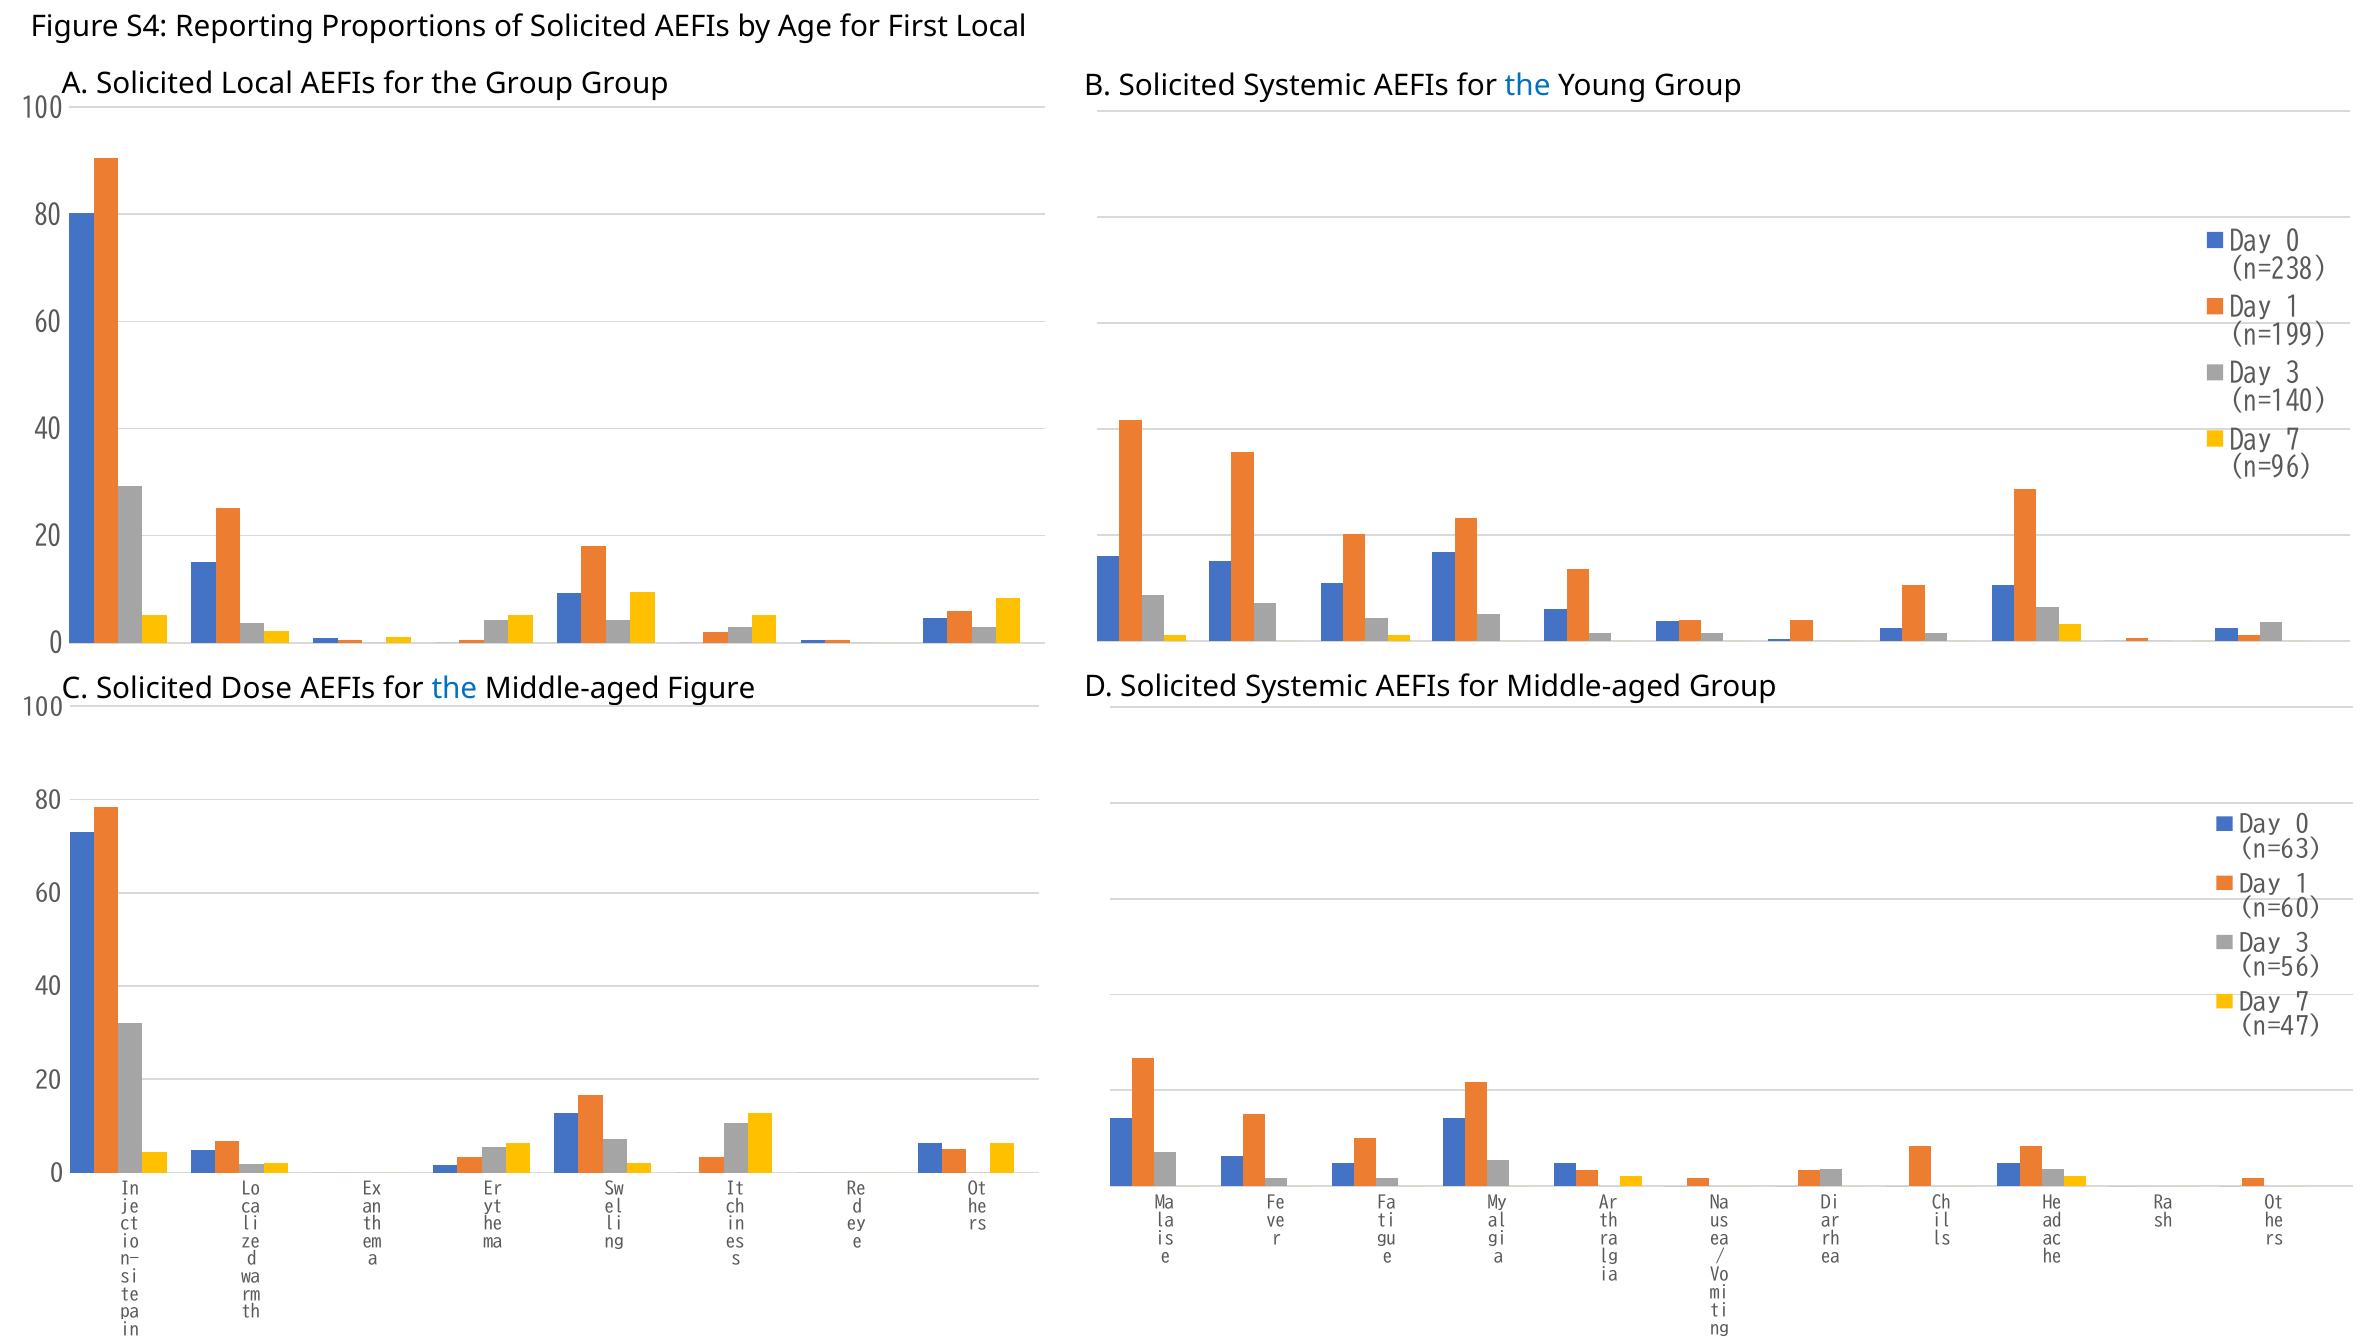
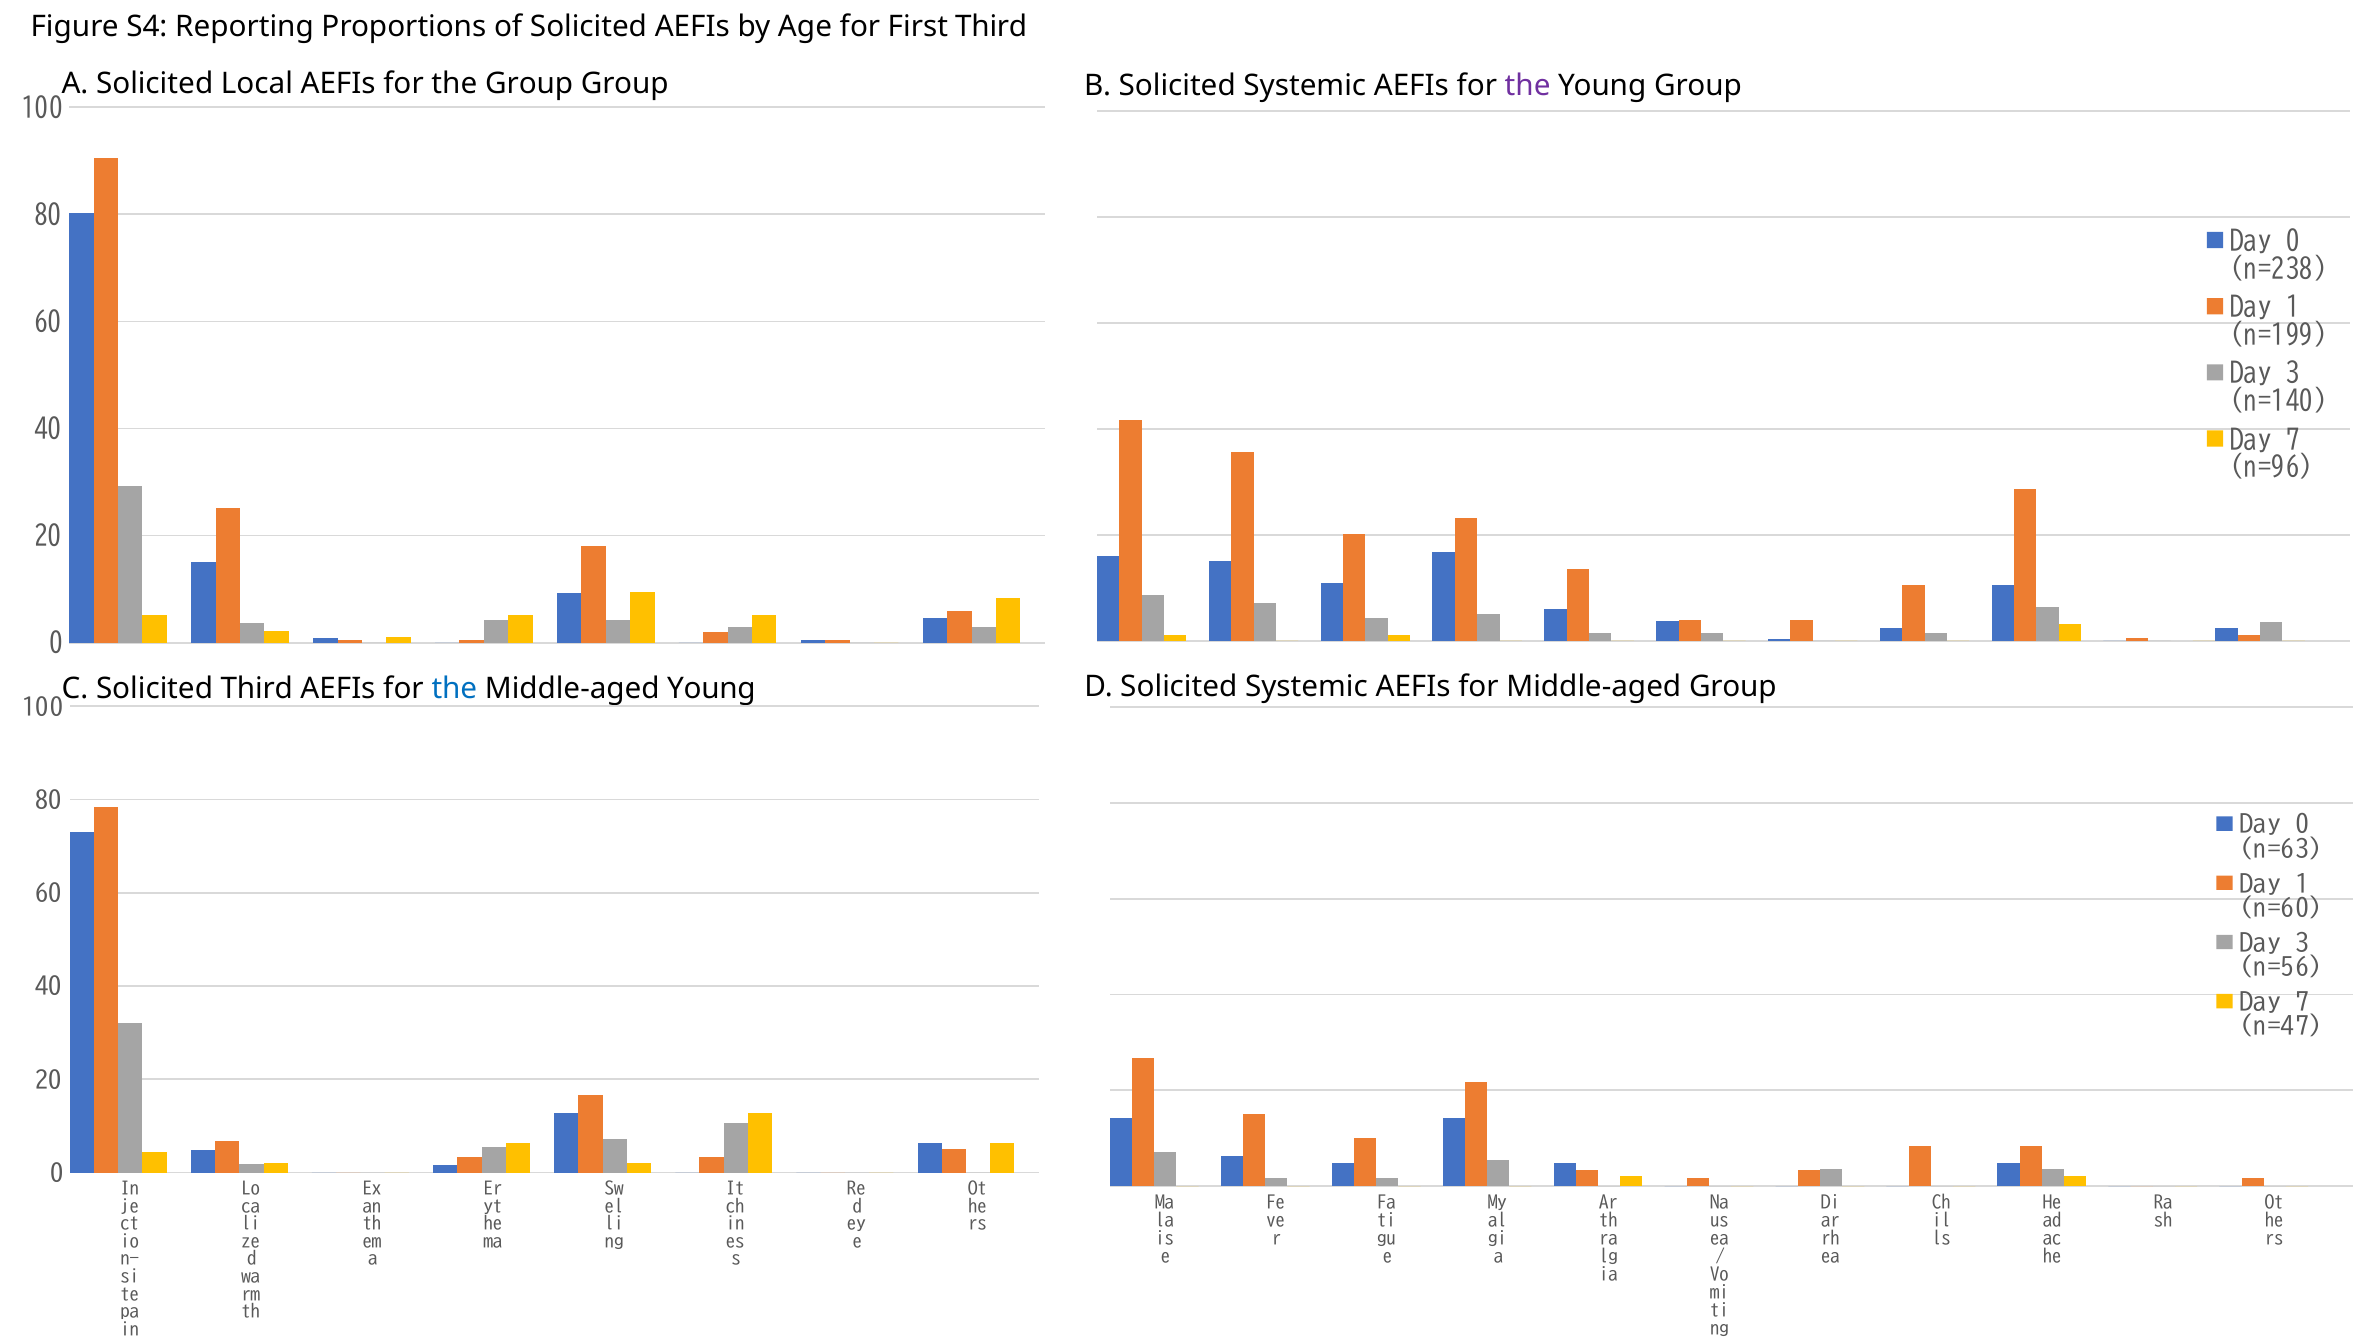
First Local: Local -> Third
the at (1528, 86) colour: blue -> purple
Solicited Dose: Dose -> Third
Middle-aged Figure: Figure -> Young
